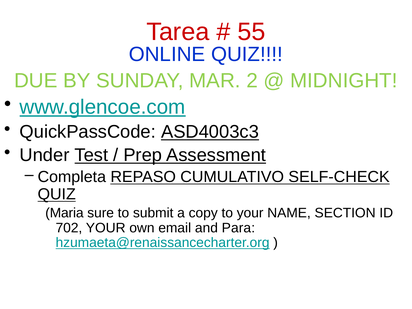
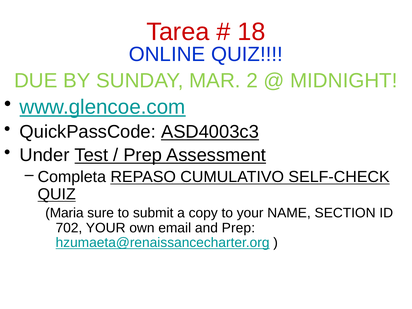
55: 55 -> 18
and Para: Para -> Prep
